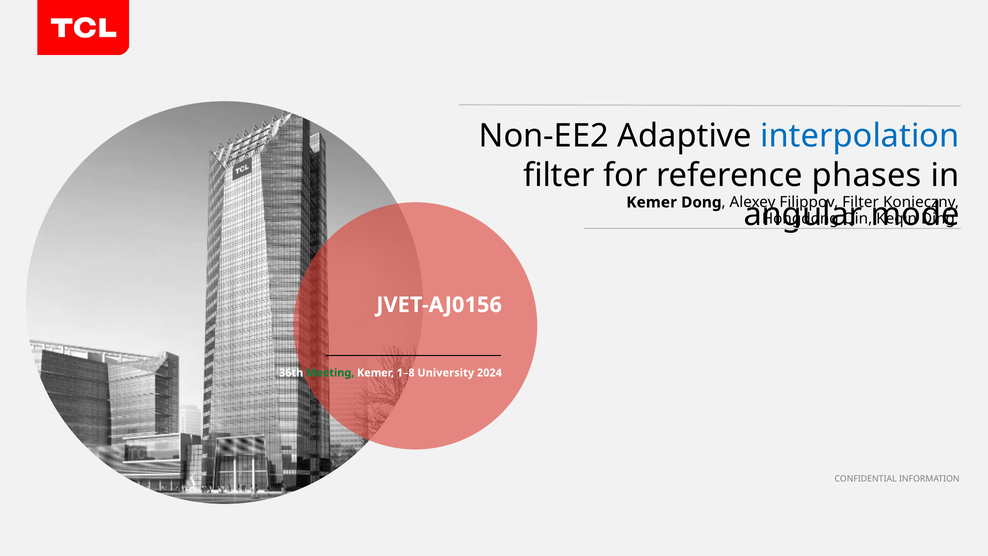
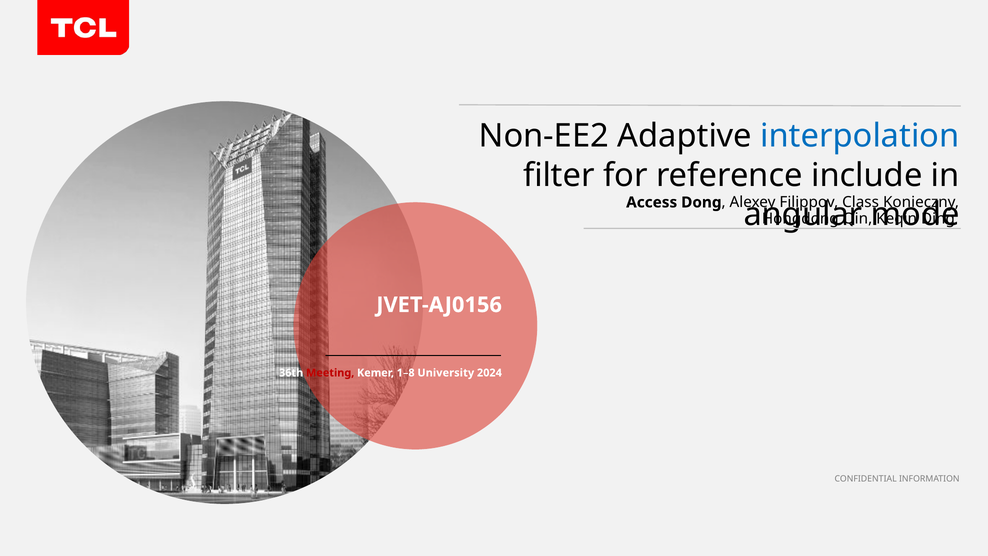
phases: phases -> include
Kemer at (652, 202): Kemer -> Access
Filter at (861, 202): Filter -> Class
Meeting colour: green -> red
